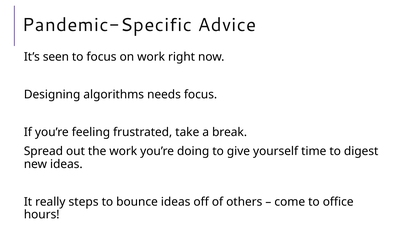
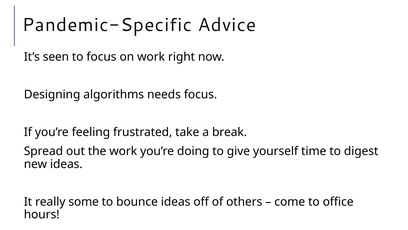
steps: steps -> some
